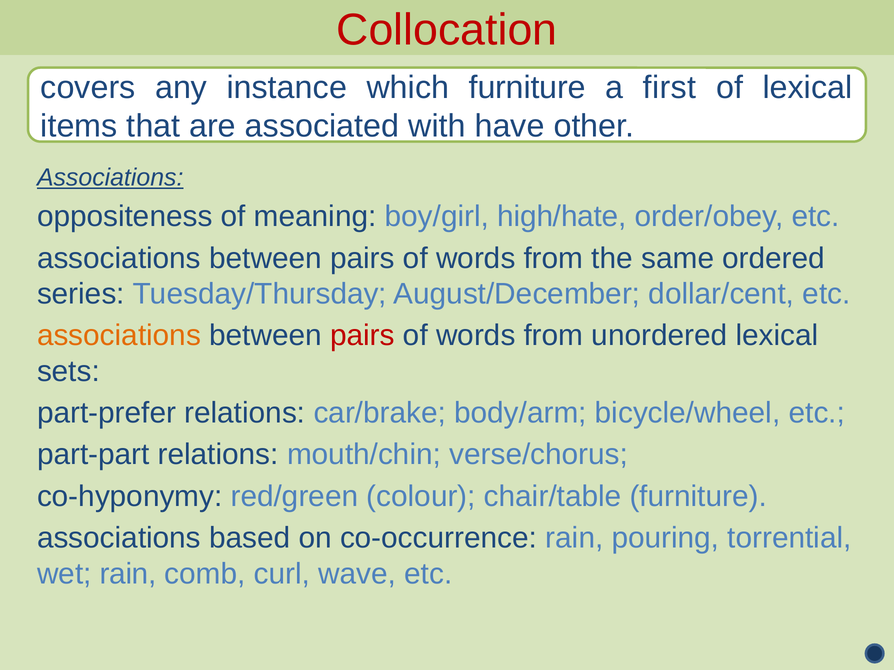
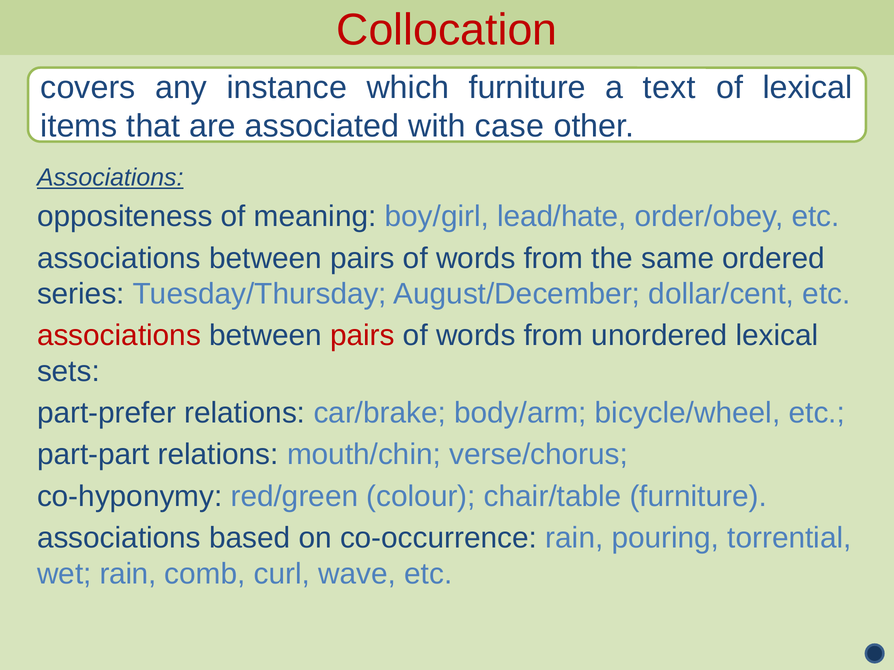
first: first -> text
have: have -> case
high/hate: high/hate -> lead/hate
associations at (119, 336) colour: orange -> red
